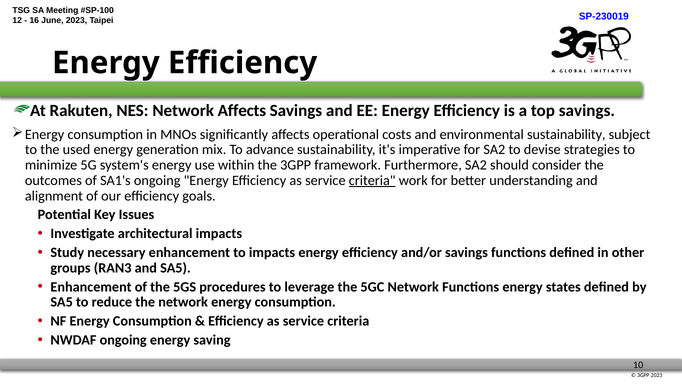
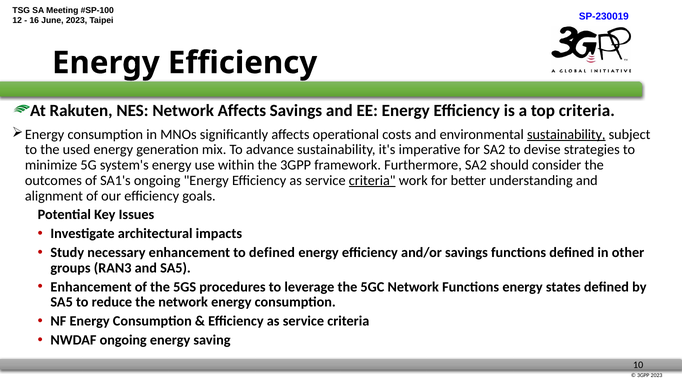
top savings: savings -> criteria
sustainability at (566, 134) underline: none -> present
to impacts: impacts -> defined
